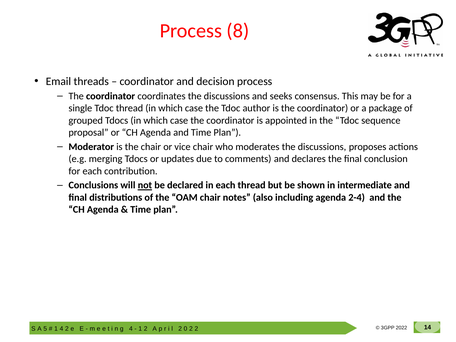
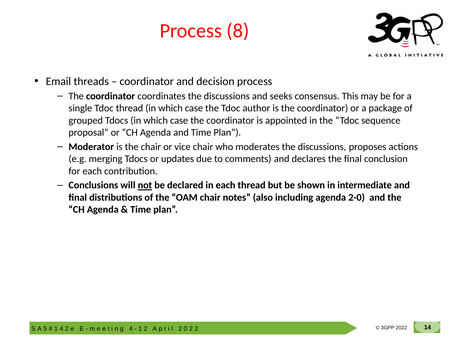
2-4: 2-4 -> 2-0
